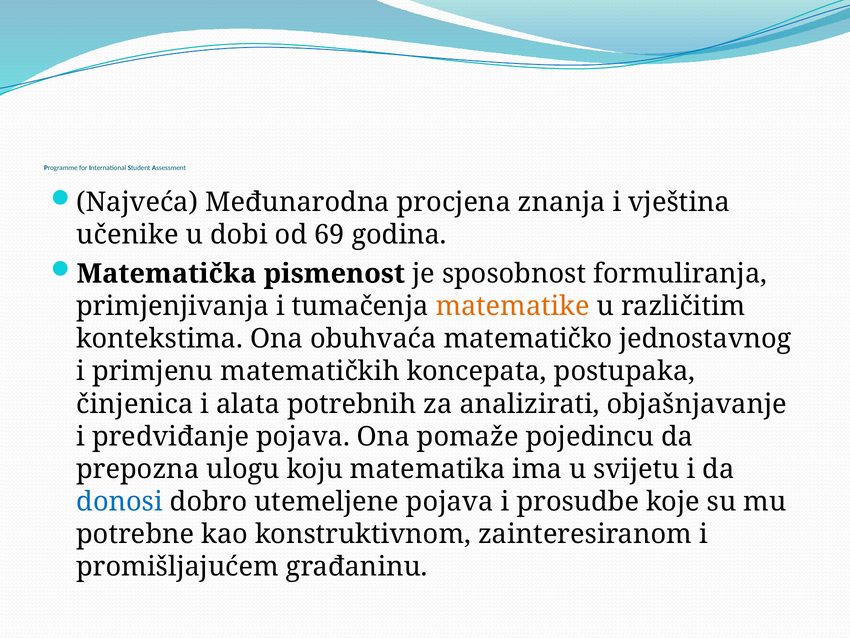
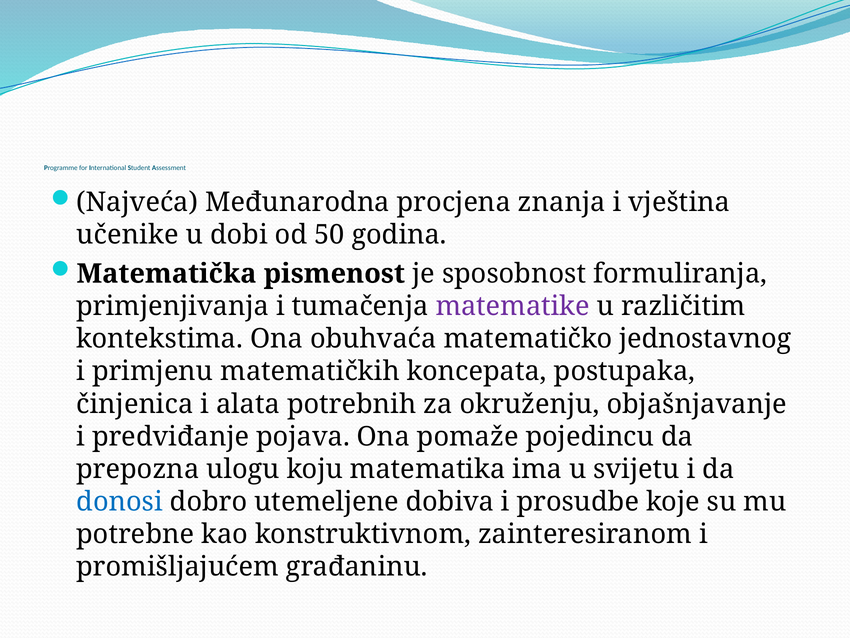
69: 69 -> 50
matematike colour: orange -> purple
analizirati: analizirati -> okruženju
utemeljene pojava: pojava -> dobiva
